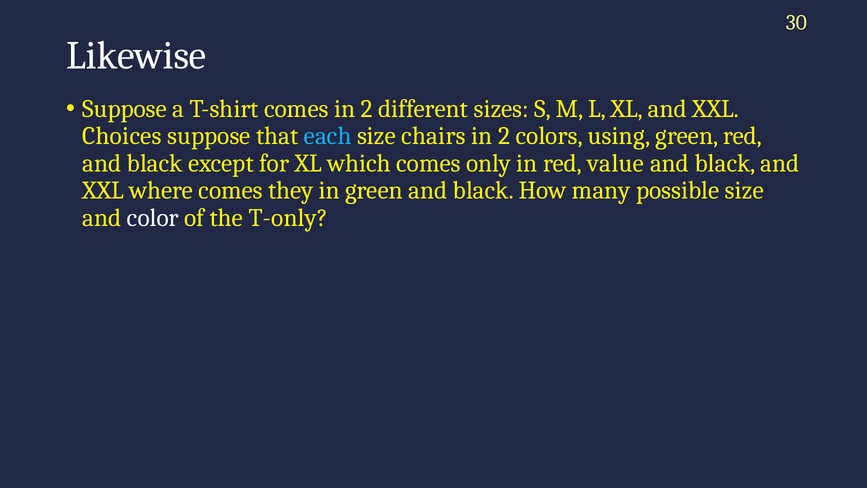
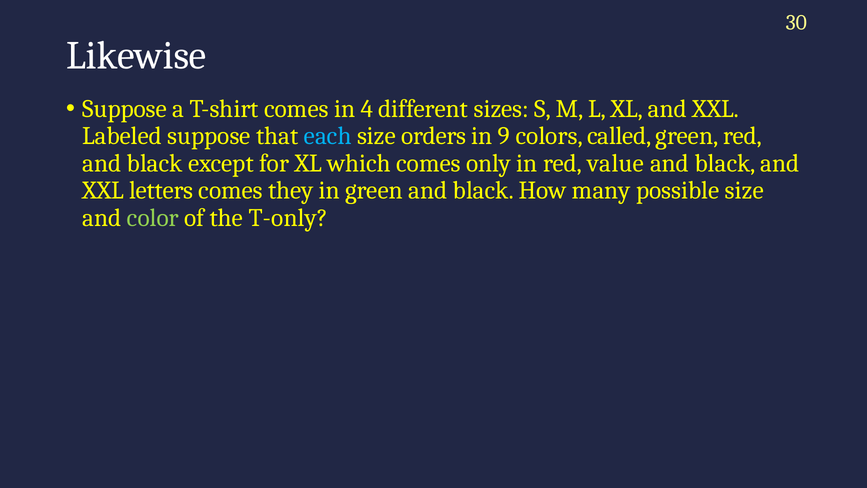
comes in 2: 2 -> 4
Choices: Choices -> Labeled
chairs: chairs -> orders
2 at (504, 136): 2 -> 9
using: using -> called
where: where -> letters
color colour: white -> light green
